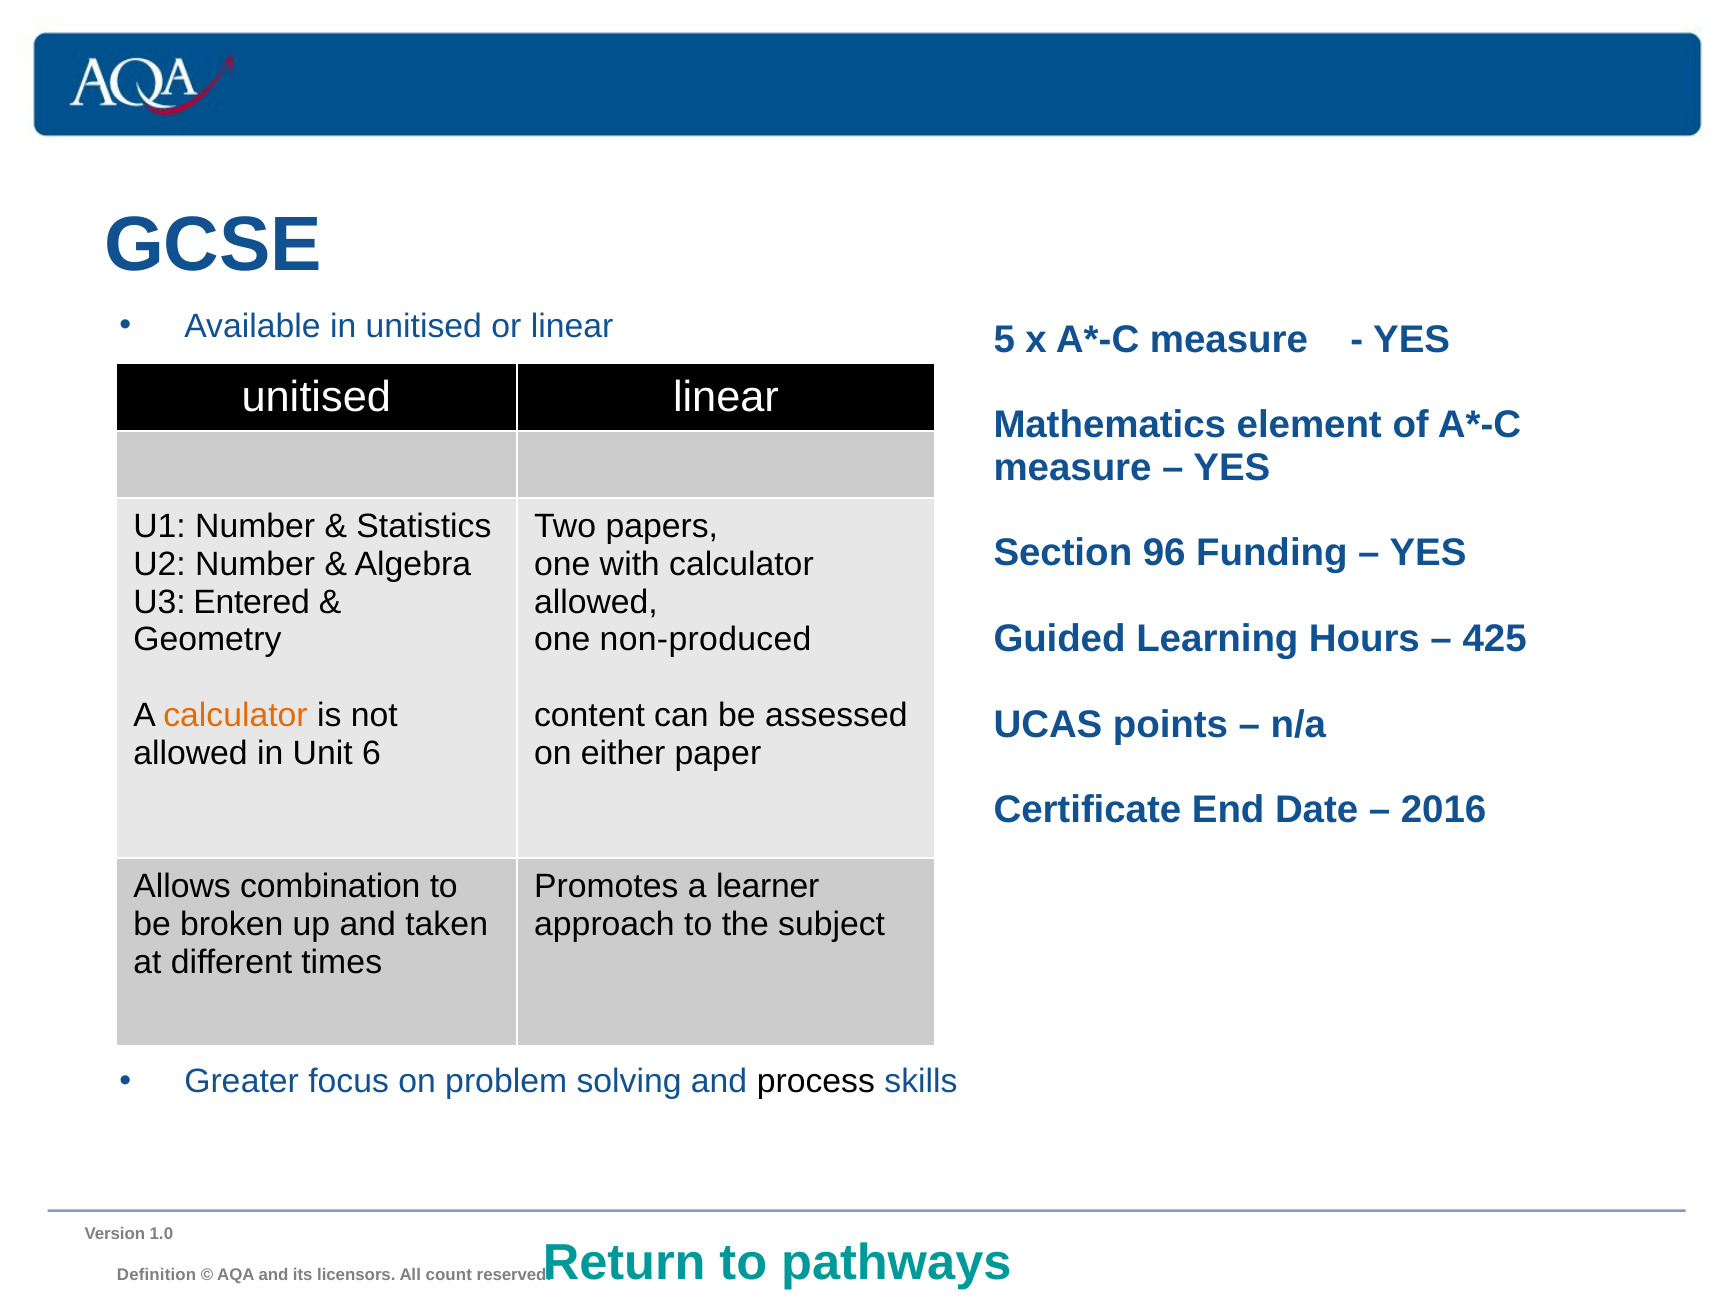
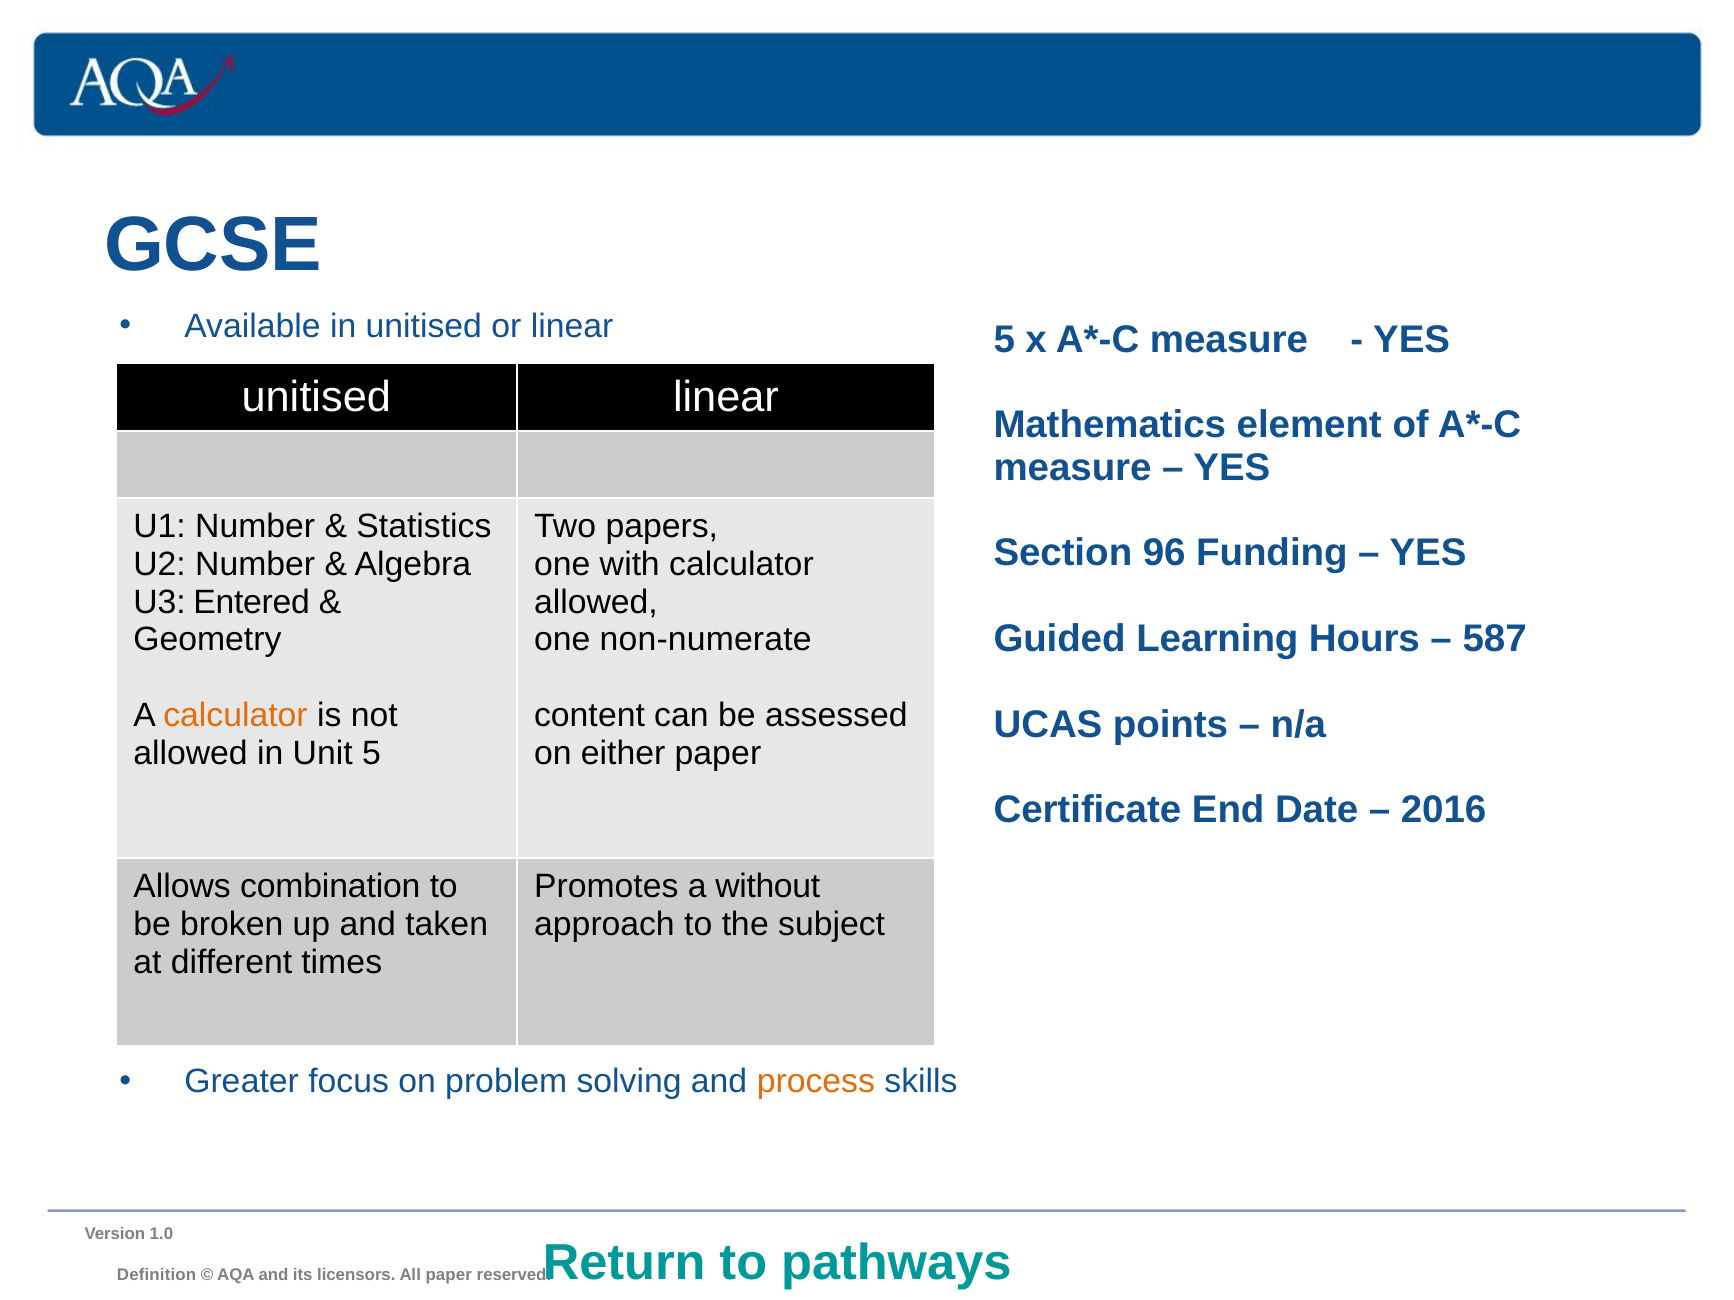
425: 425 -> 587
non-produced: non-produced -> non-numerate
Unit 6: 6 -> 5
learner: learner -> without
process colour: black -> orange
All count: count -> paper
